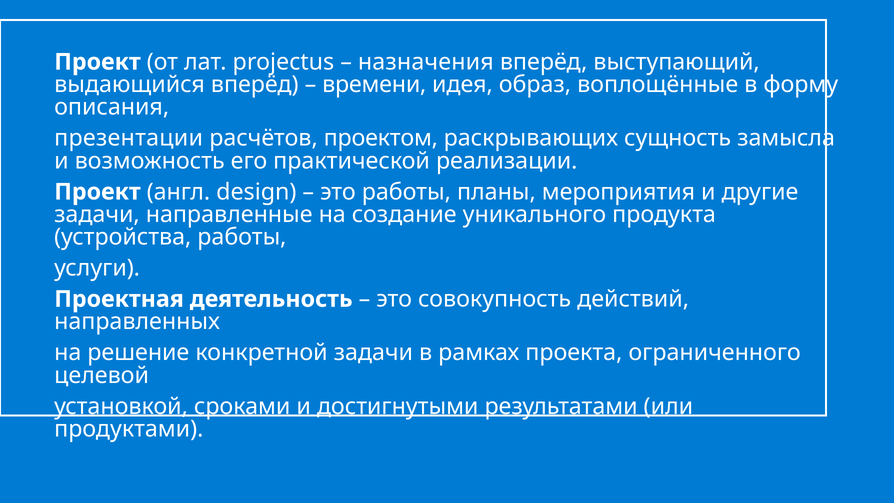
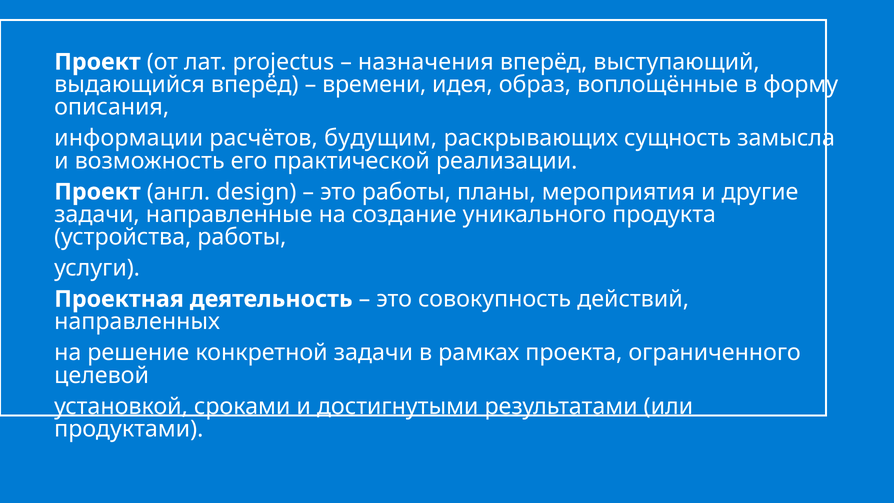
презентации: презентации -> информации
проектом: проектом -> будущим
